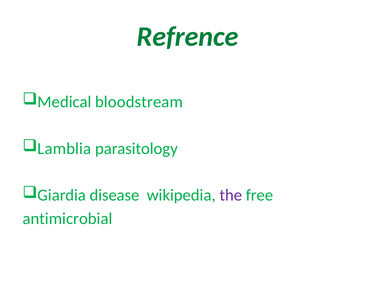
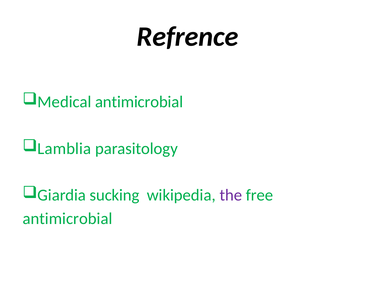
Refrence colour: green -> black
Medical bloodstream: bloodstream -> antimicrobial
disease: disease -> sucking
